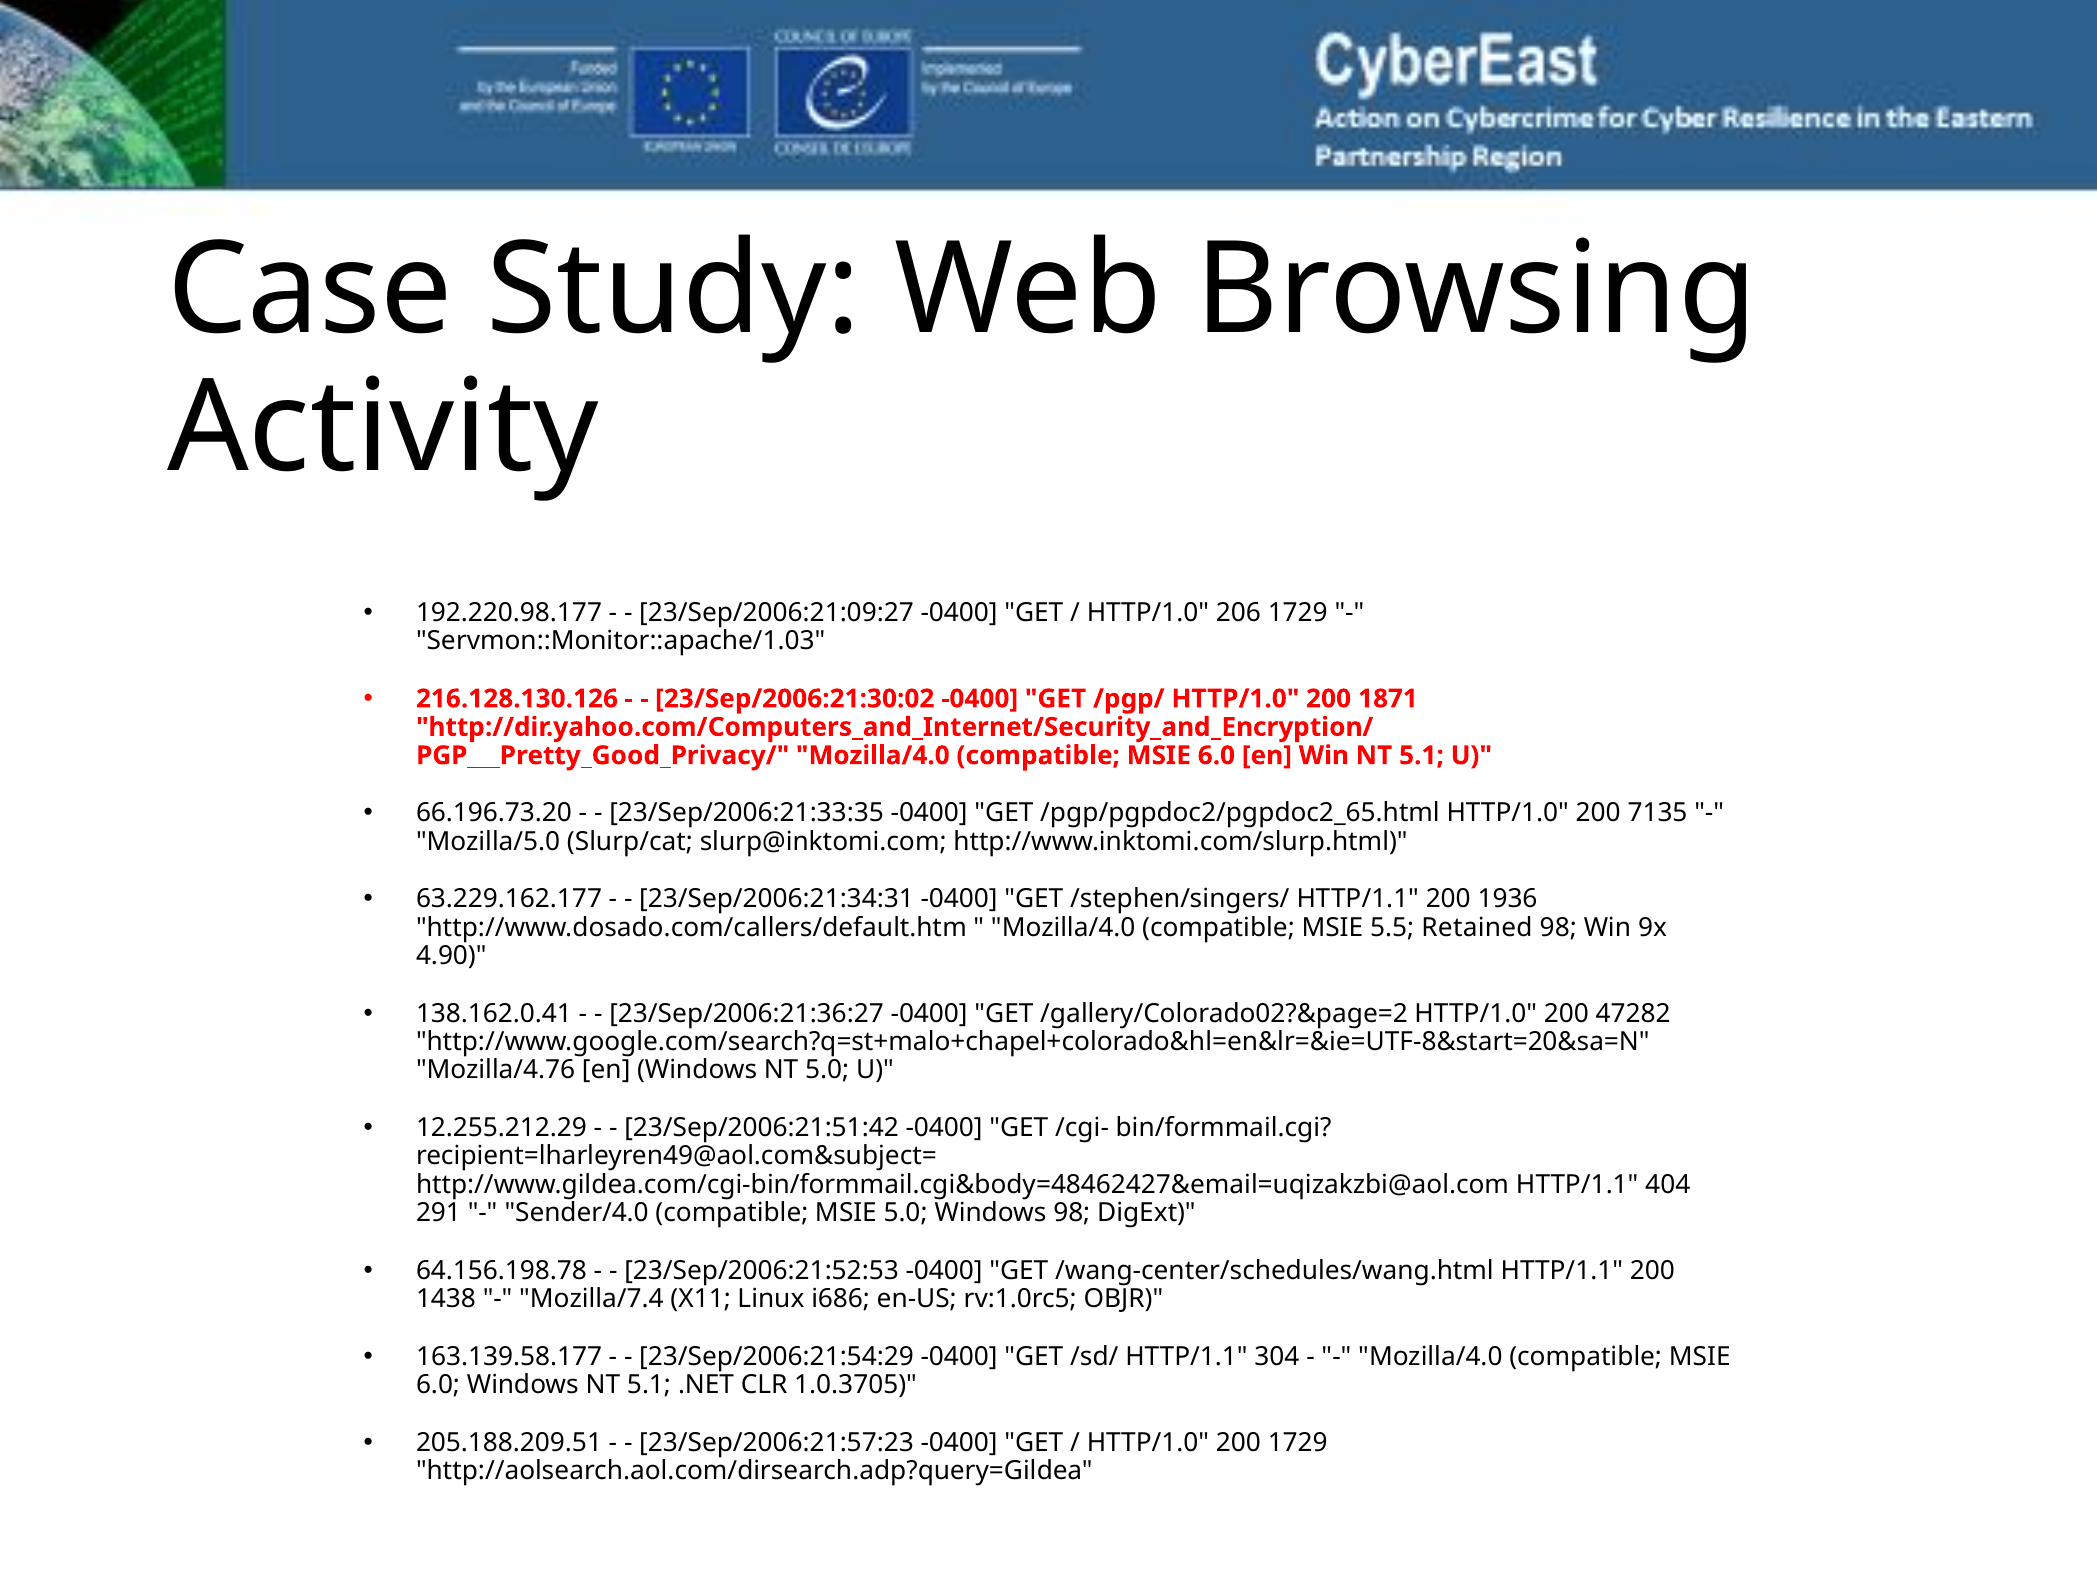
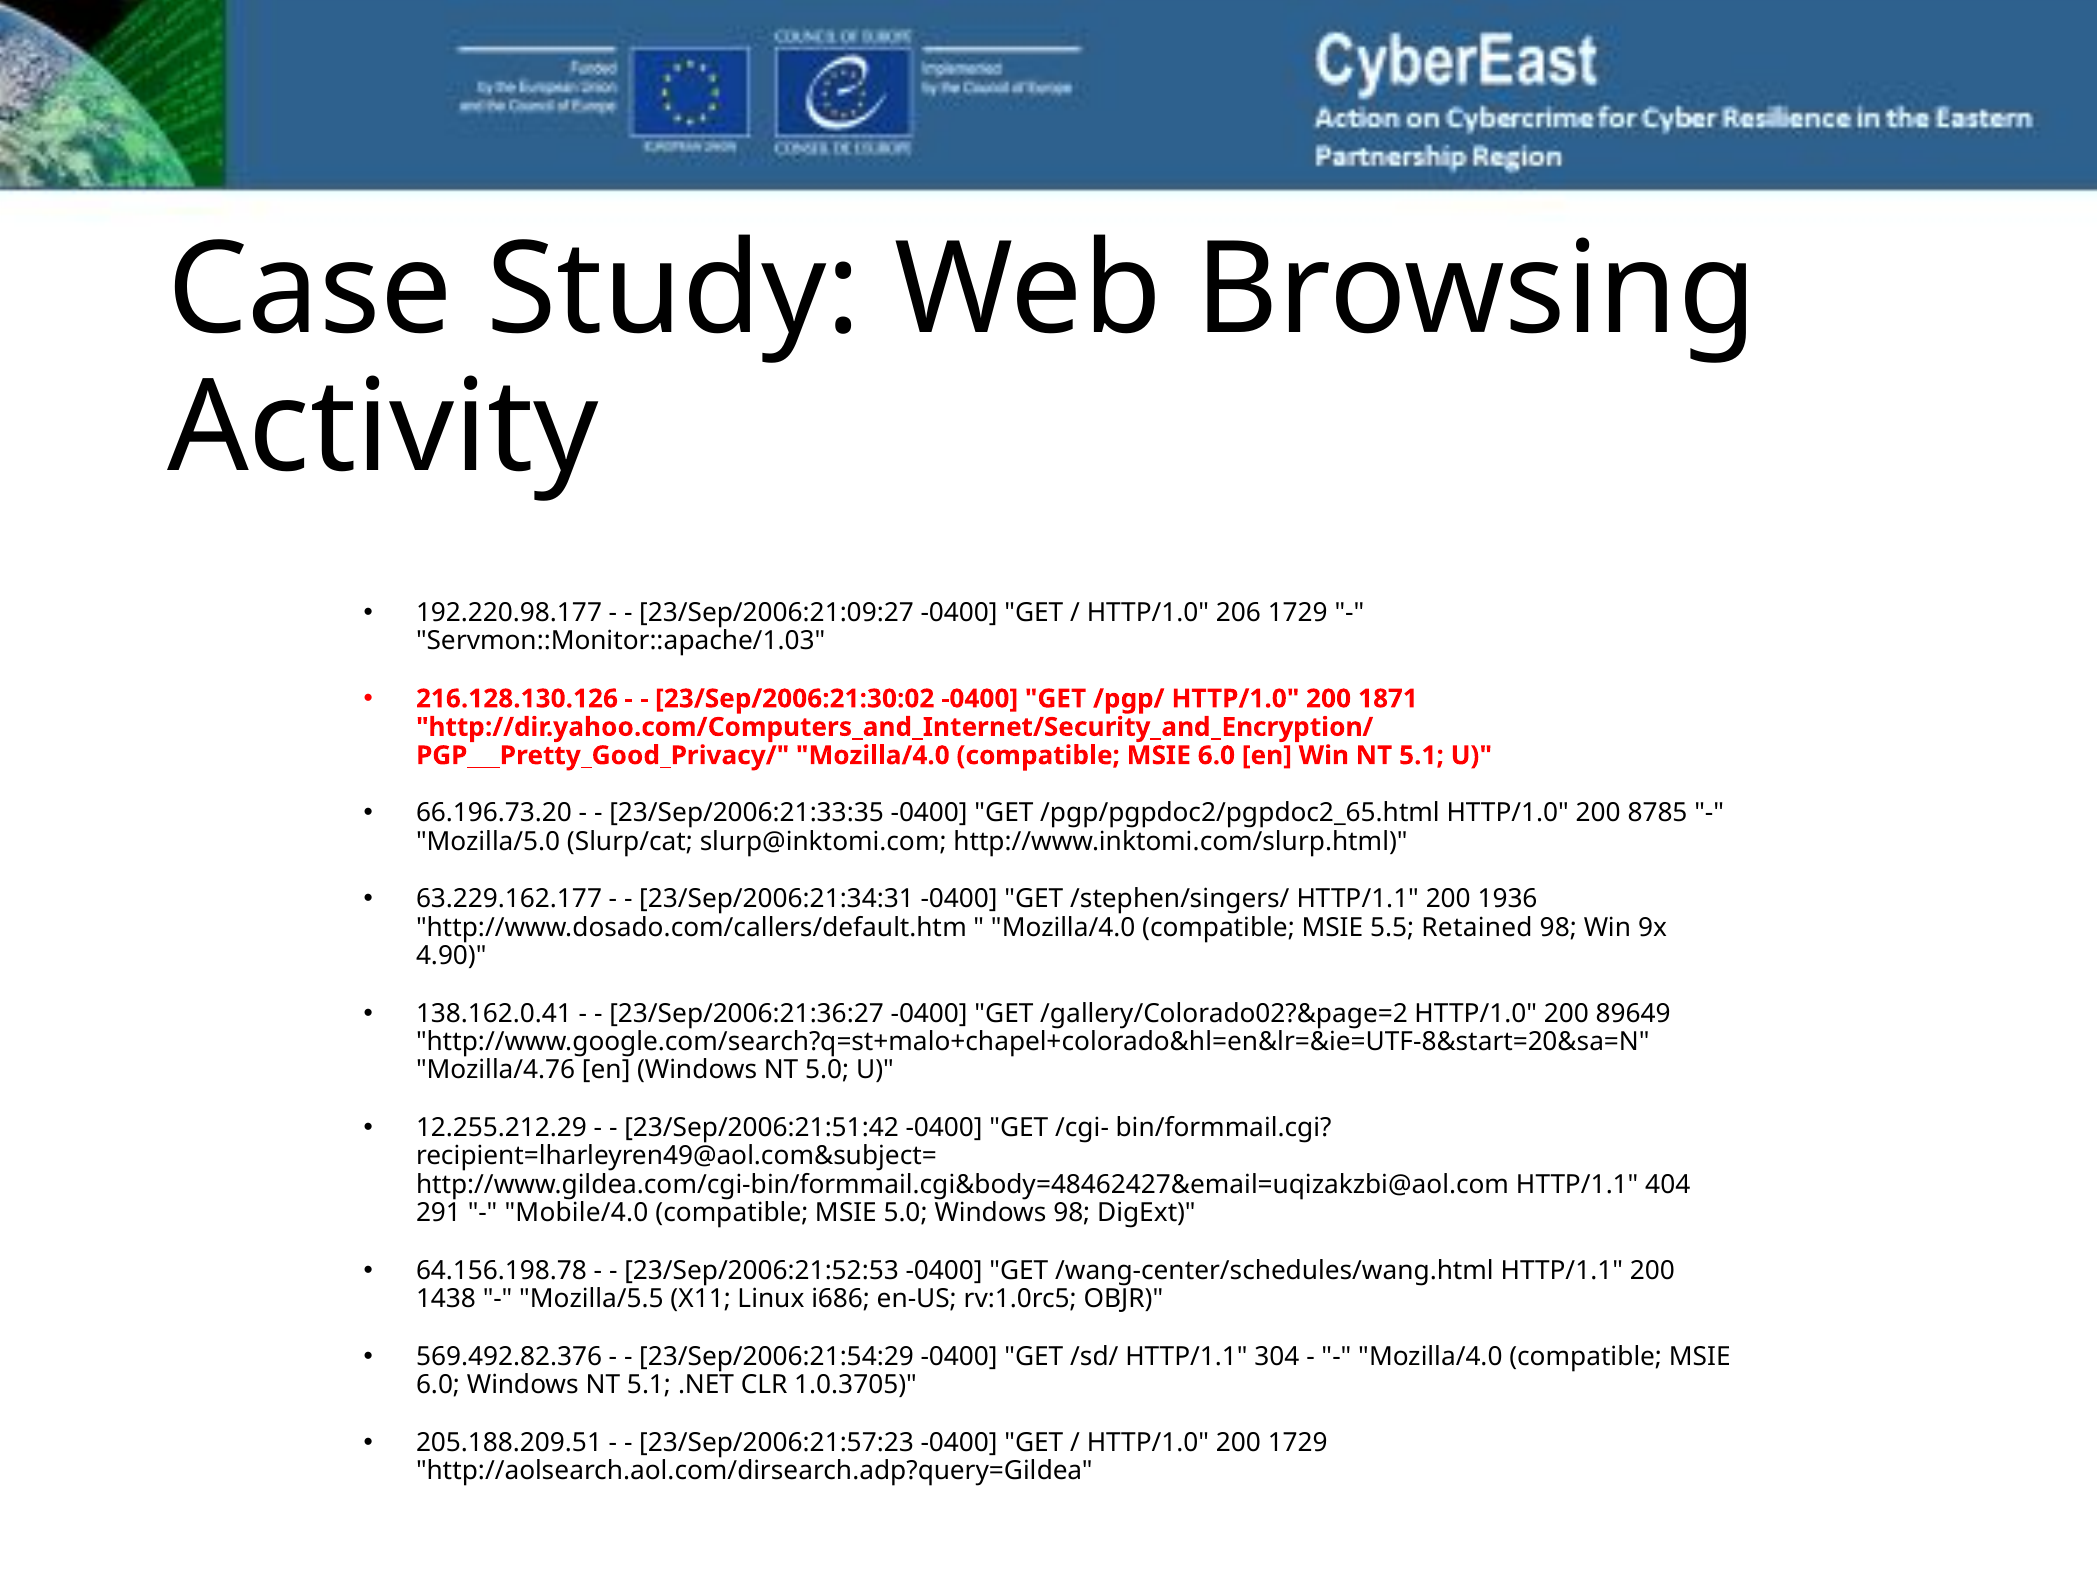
7135: 7135 -> 8785
47282: 47282 -> 89649
Sender/4.0: Sender/4.0 -> Mobile/4.0
Mozilla/7.4: Mozilla/7.4 -> Mozilla/5.5
163.139.58.177: 163.139.58.177 -> 569.492.82.376
